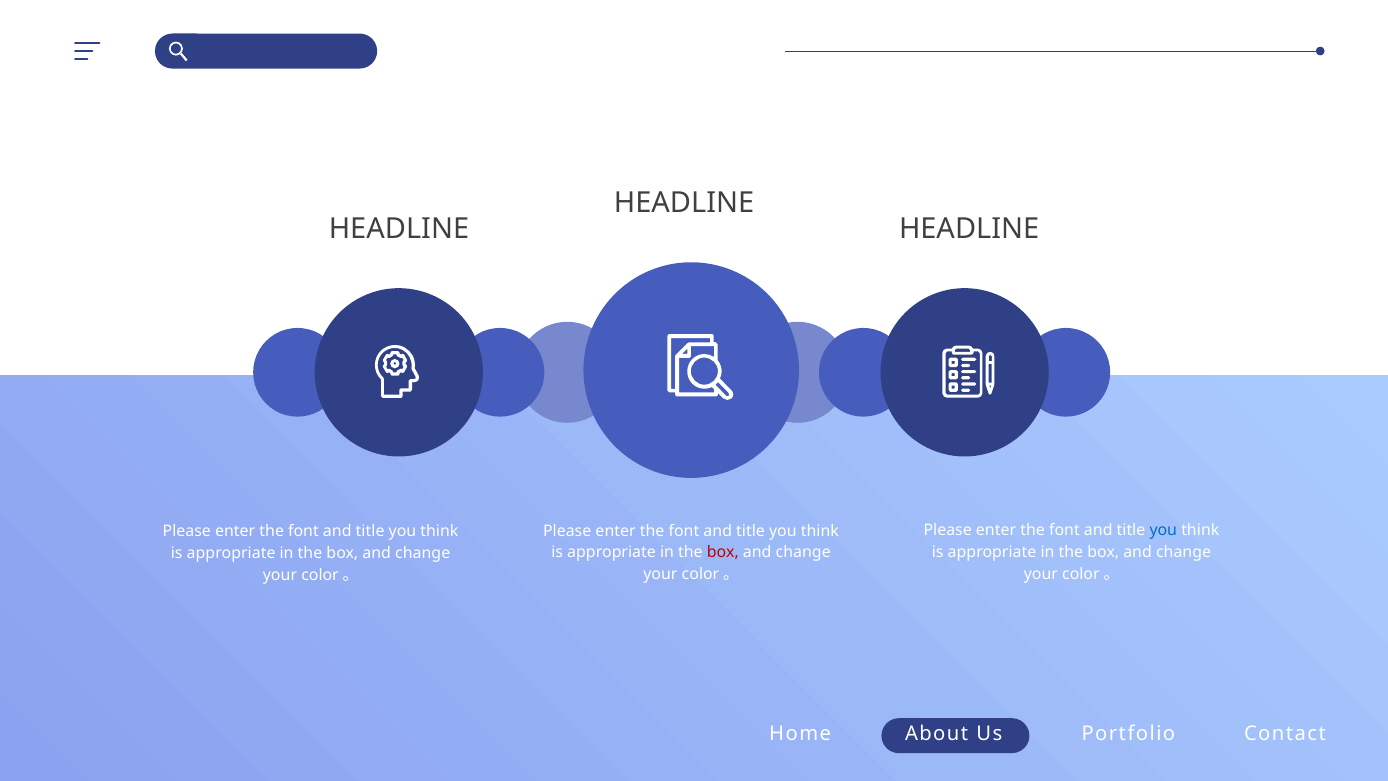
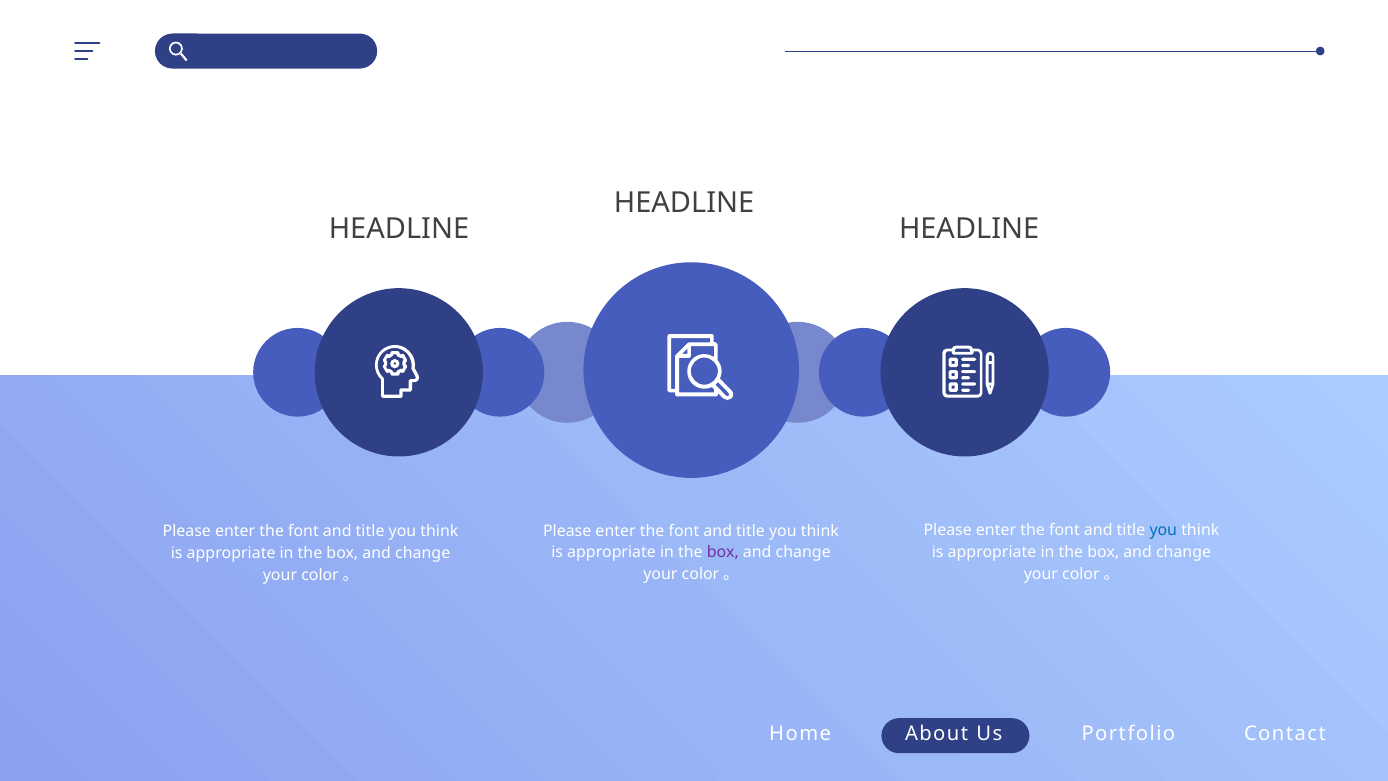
box at (723, 553) colour: red -> purple
